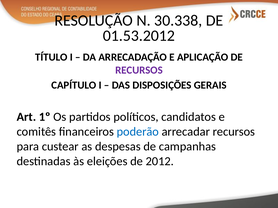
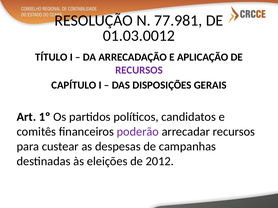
30.338: 30.338 -> 77.981
01.53.2012: 01.53.2012 -> 01.03.0012
poderão colour: blue -> purple
